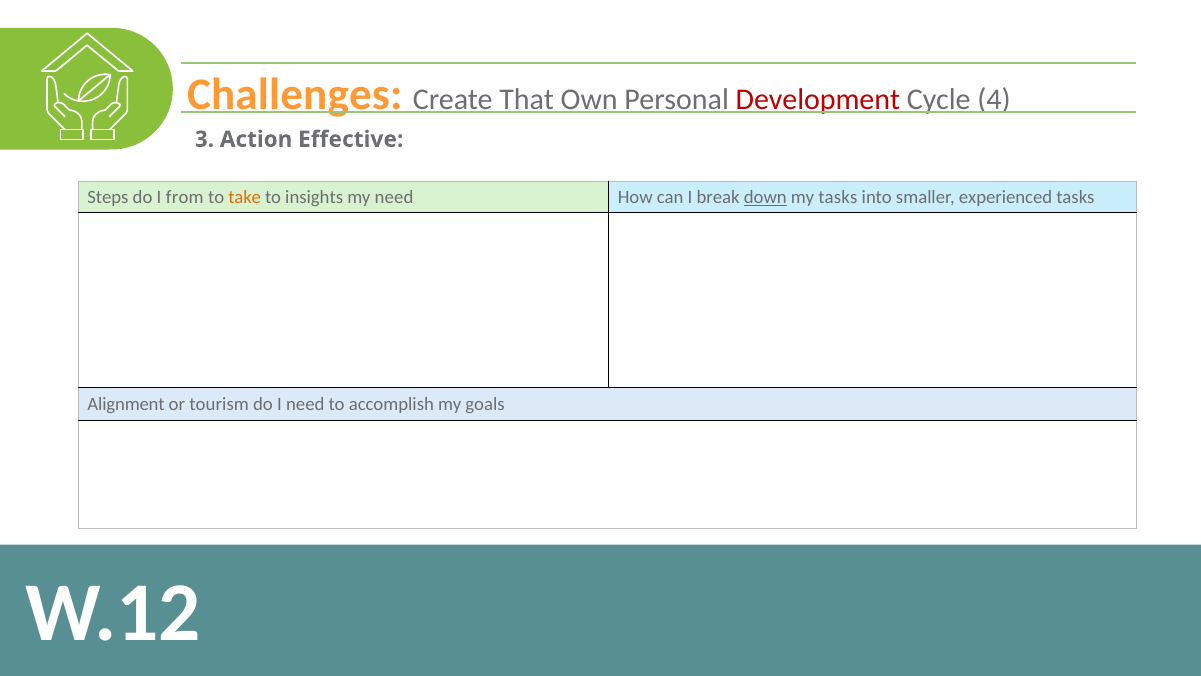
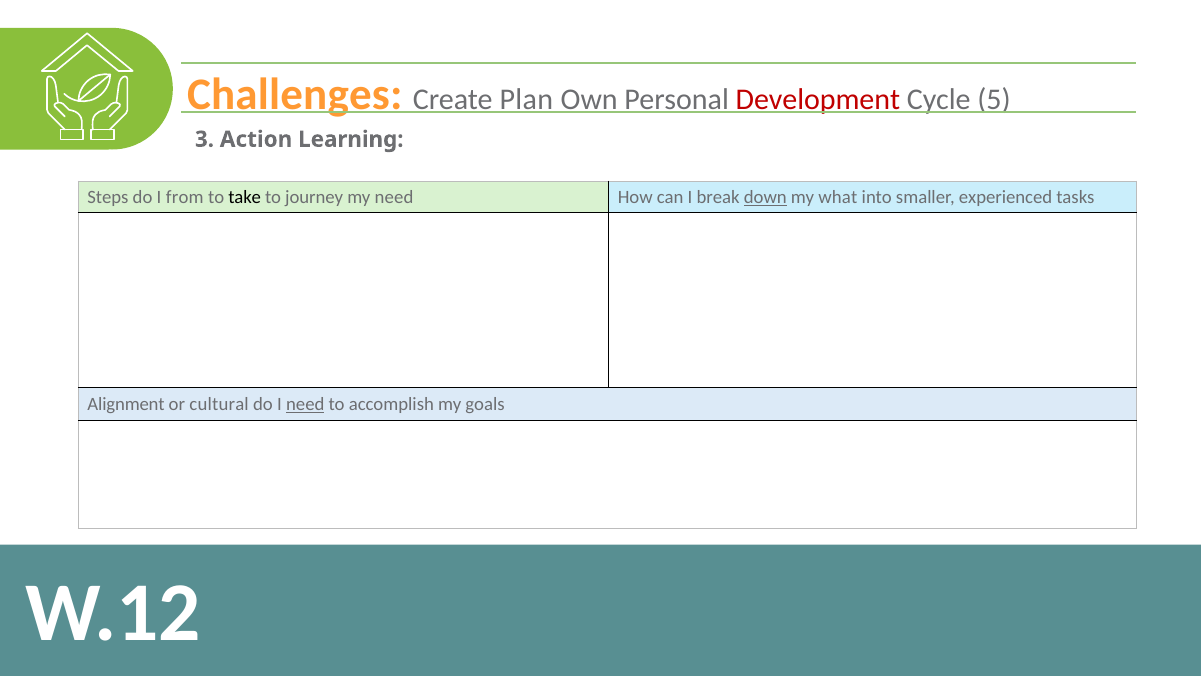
That: That -> Plan
4: 4 -> 5
Effective: Effective -> Learning
take colour: orange -> black
insights: insights -> journey
my tasks: tasks -> what
tourism: tourism -> cultural
need at (305, 404) underline: none -> present
